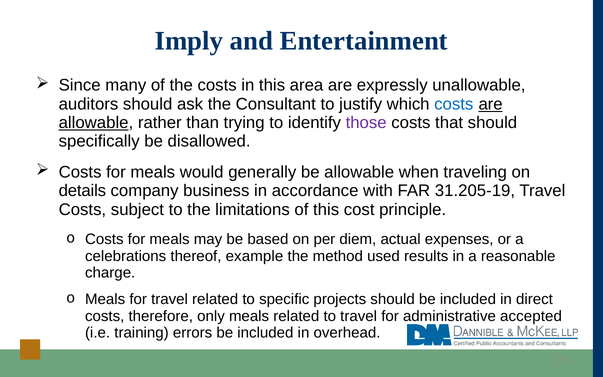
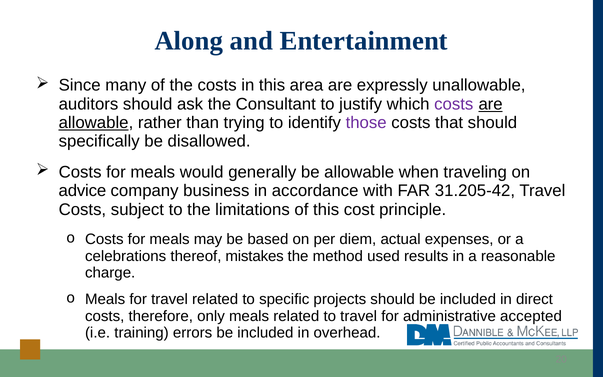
Imply: Imply -> Along
costs at (454, 104) colour: blue -> purple
details: details -> advice
31.205-19: 31.205-19 -> 31.205-42
example: example -> mistakes
